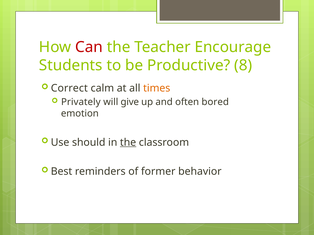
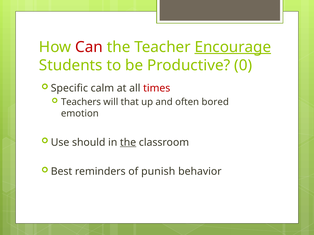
Encourage underline: none -> present
8: 8 -> 0
Correct: Correct -> Specific
times colour: orange -> red
Privately: Privately -> Teachers
give: give -> that
former: former -> punish
